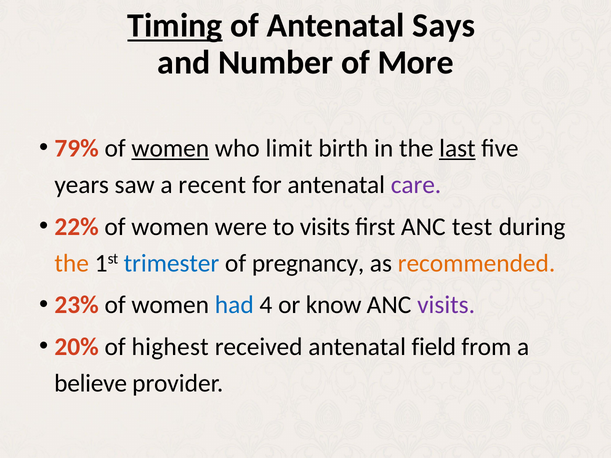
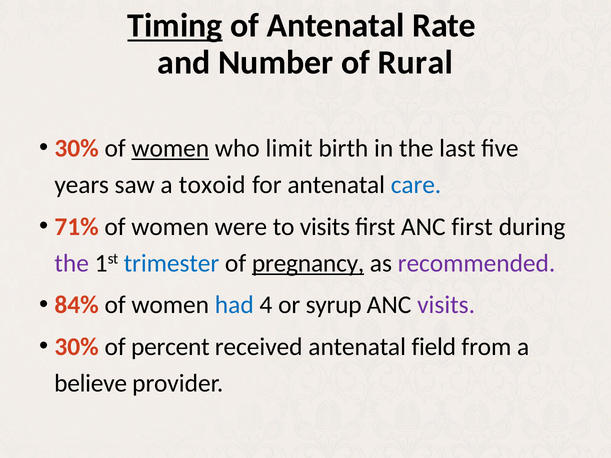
Says: Says -> Rate
More: More -> Rural
79% at (77, 148): 79% -> 30%
last underline: present -> none
recent: recent -> toxoid
care colour: purple -> blue
22%: 22% -> 71%
ANC test: test -> first
the at (72, 263) colour: orange -> purple
pregnancy underline: none -> present
recommended colour: orange -> purple
23%: 23% -> 84%
know: know -> syrup
20% at (77, 347): 20% -> 30%
highest: highest -> percent
